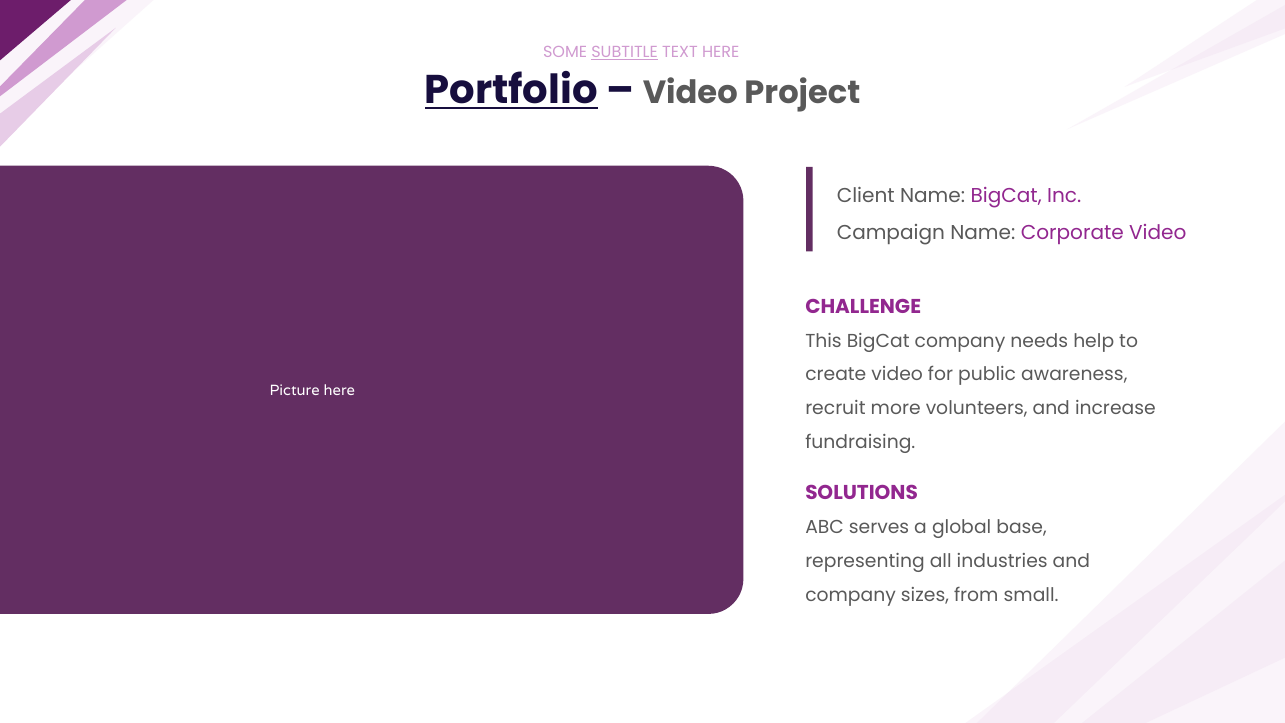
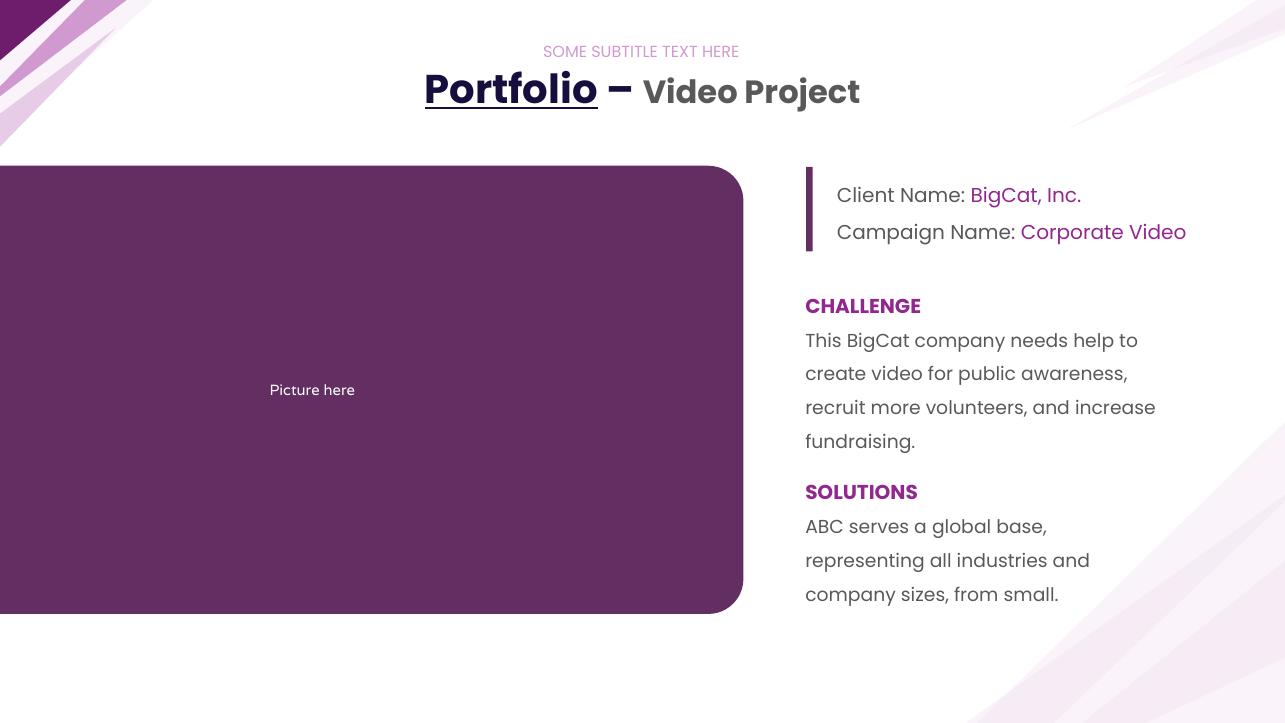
SUBTITLE underline: present -> none
